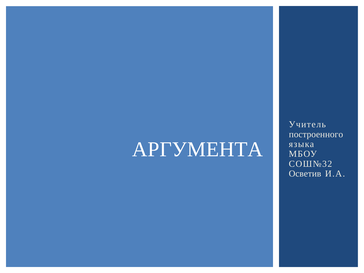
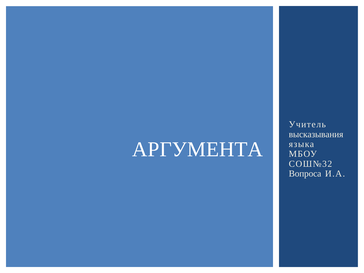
построенного: построенного -> высказывания
Осветив: Осветив -> Вопроса
